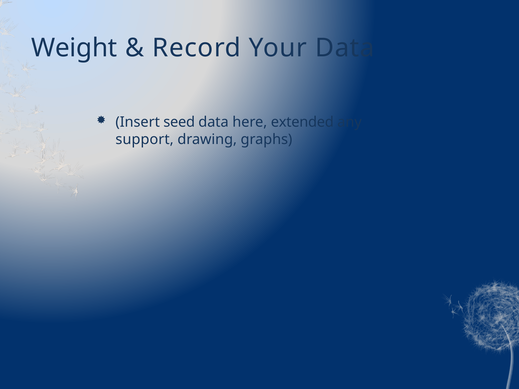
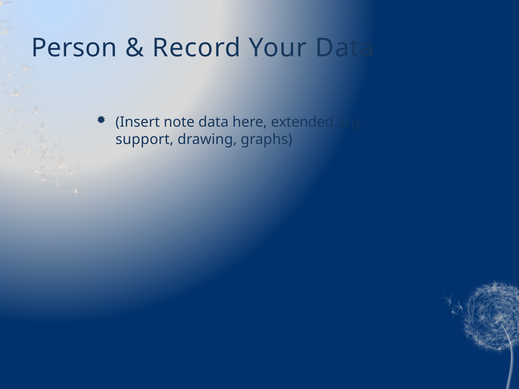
Weight: Weight -> Person
seed: seed -> note
